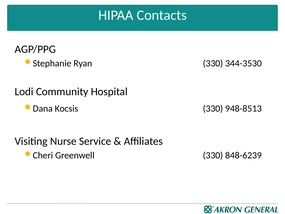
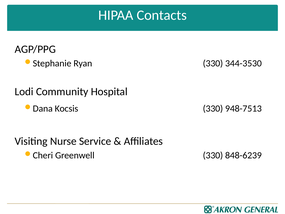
948-8513: 948-8513 -> 948-7513
